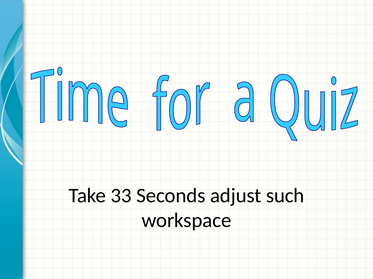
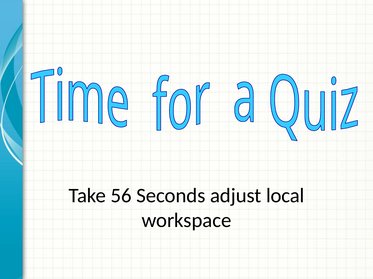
33: 33 -> 56
such: such -> local
